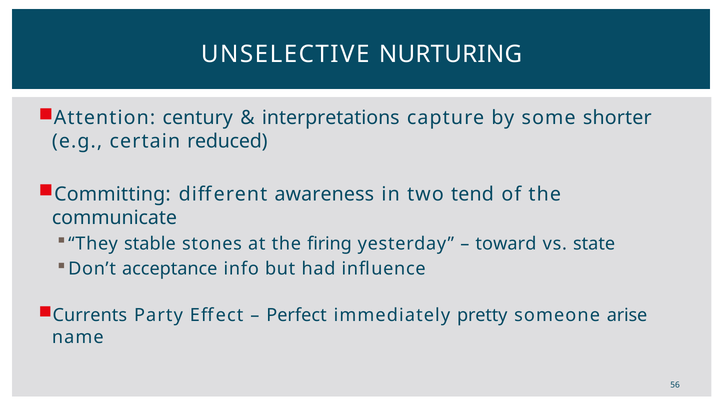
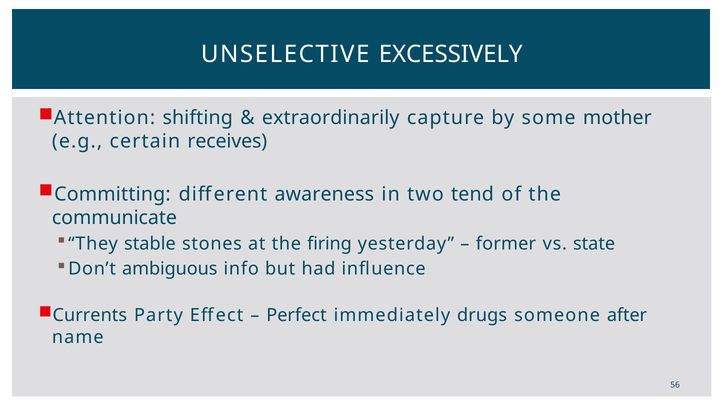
NURTURING: NURTURING -> EXCESSIVELY
century: century -> shifting
interpretations: interpretations -> extraordinarily
shorter: shorter -> mother
reduced: reduced -> receives
toward: toward -> former
acceptance: acceptance -> ambiguous
pretty: pretty -> drugs
arise: arise -> after
